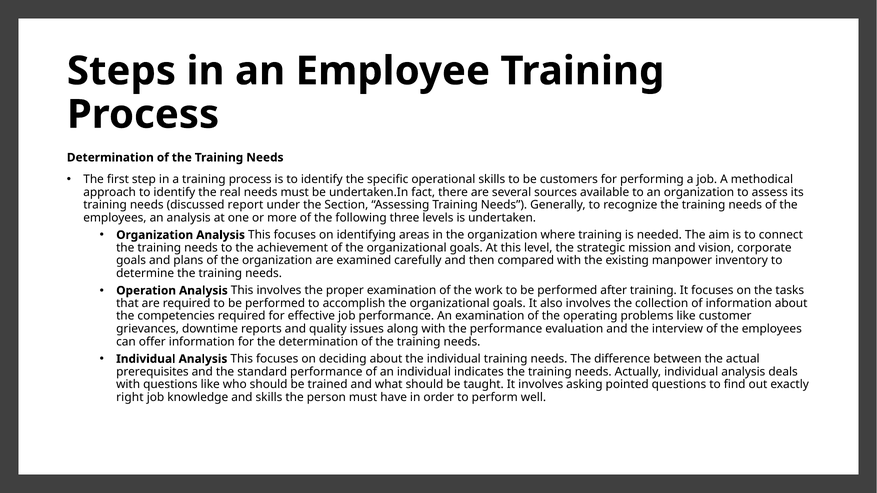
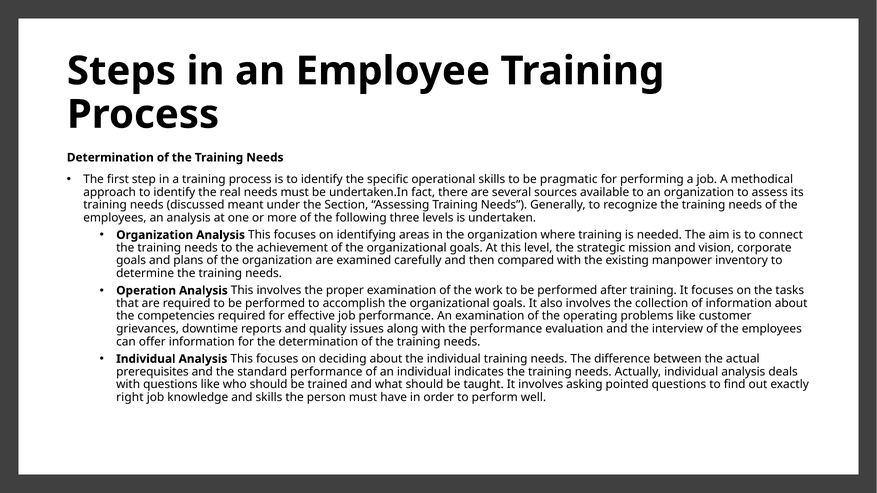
customers: customers -> pragmatic
report: report -> meant
